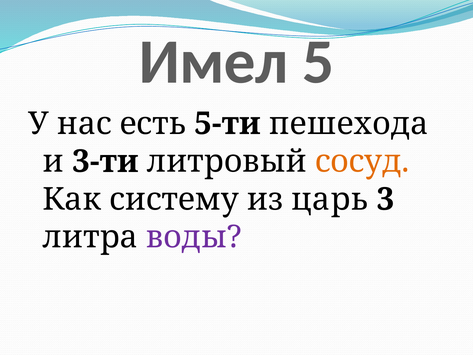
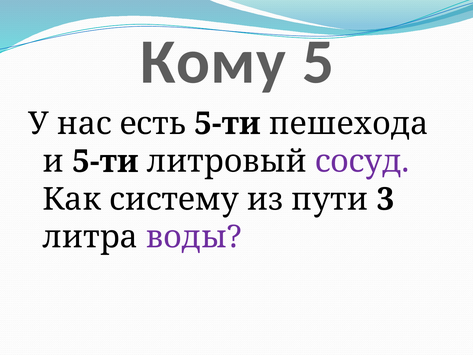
Имел: Имел -> Кому
и 3-ти: 3-ти -> 5-ти
сосуд colour: orange -> purple
царь: царь -> пути
